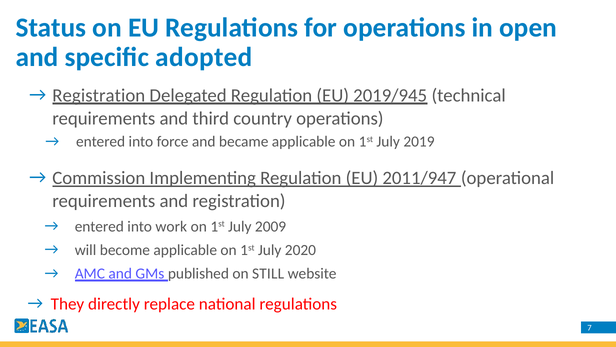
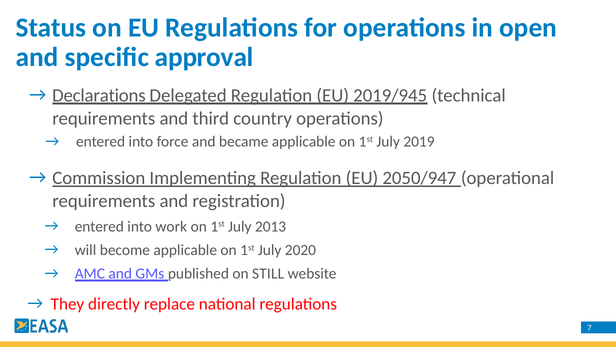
adopted: adopted -> approval
Registration at (99, 95): Registration -> Declarations
2011/947: 2011/947 -> 2050/947
2009: 2009 -> 2013
